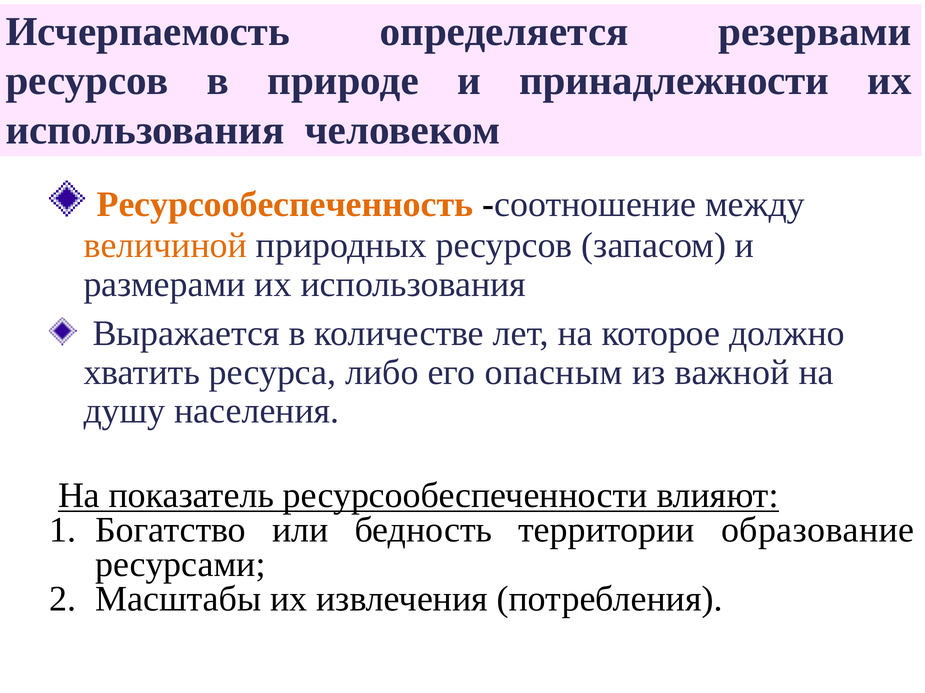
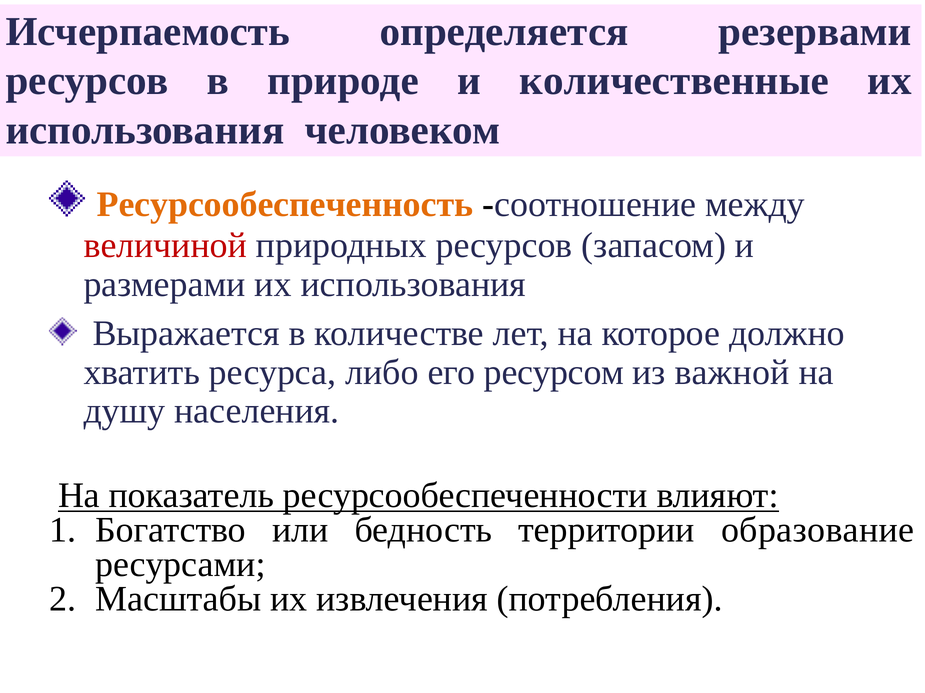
принадлежности: принадлежности -> количественные
величиной colour: orange -> red
опасным: опасным -> ресурсом
